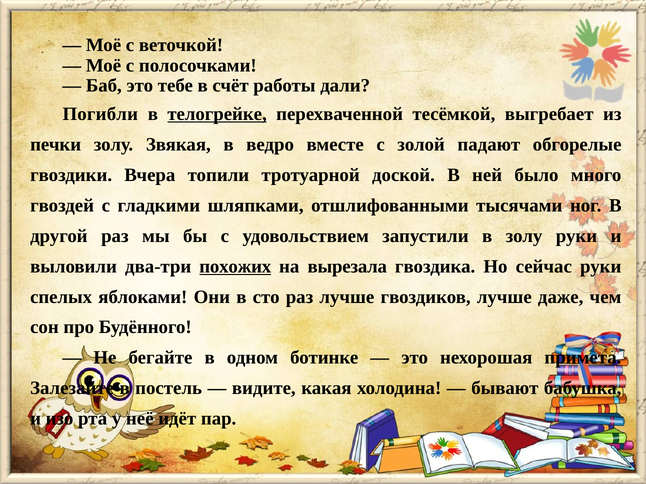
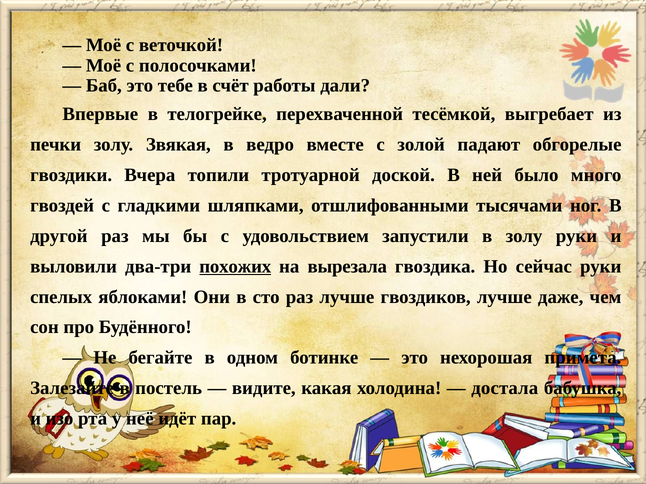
Погибли: Погибли -> Впервые
телогрейке underline: present -> none
бывают: бывают -> достала
